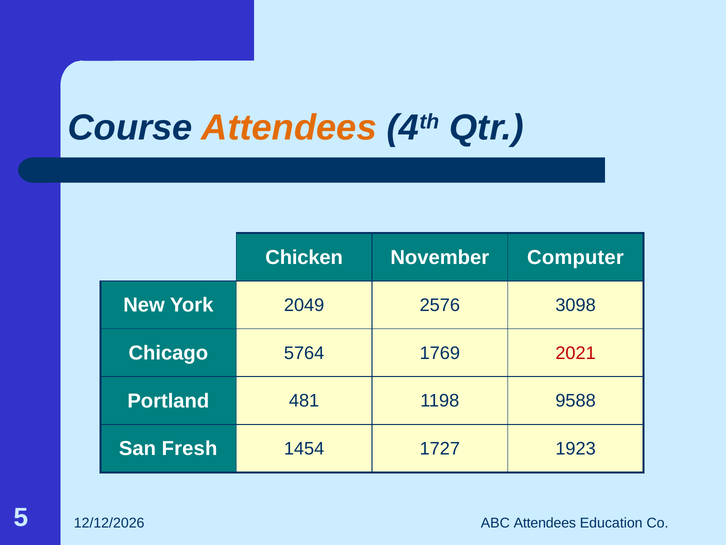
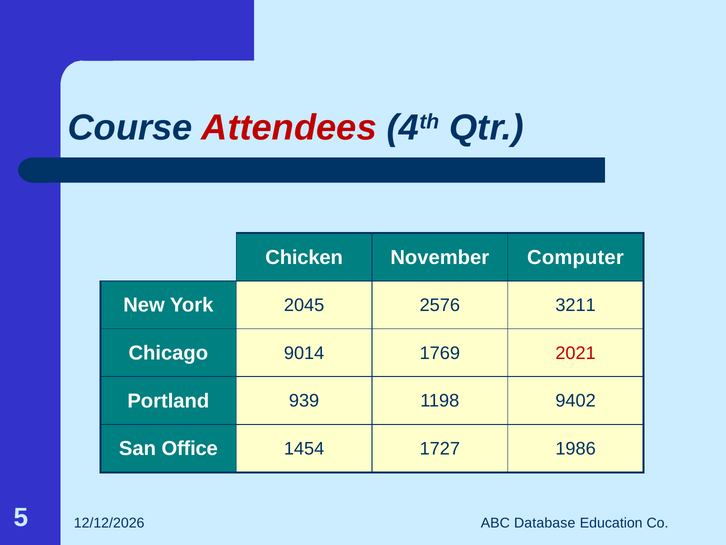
Attendees at (289, 128) colour: orange -> red
2049: 2049 -> 2045
3098: 3098 -> 3211
5764: 5764 -> 9014
481: 481 -> 939
9588: 9588 -> 9402
Fresh: Fresh -> Office
1923: 1923 -> 1986
ABC Attendees: Attendees -> Database
